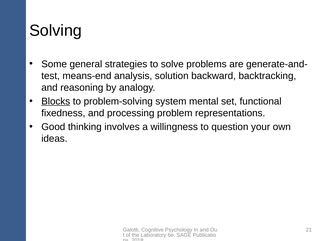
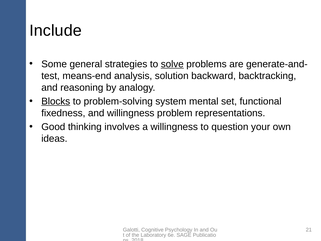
Solving: Solving -> Include
solve underline: none -> present
and processing: processing -> willingness
